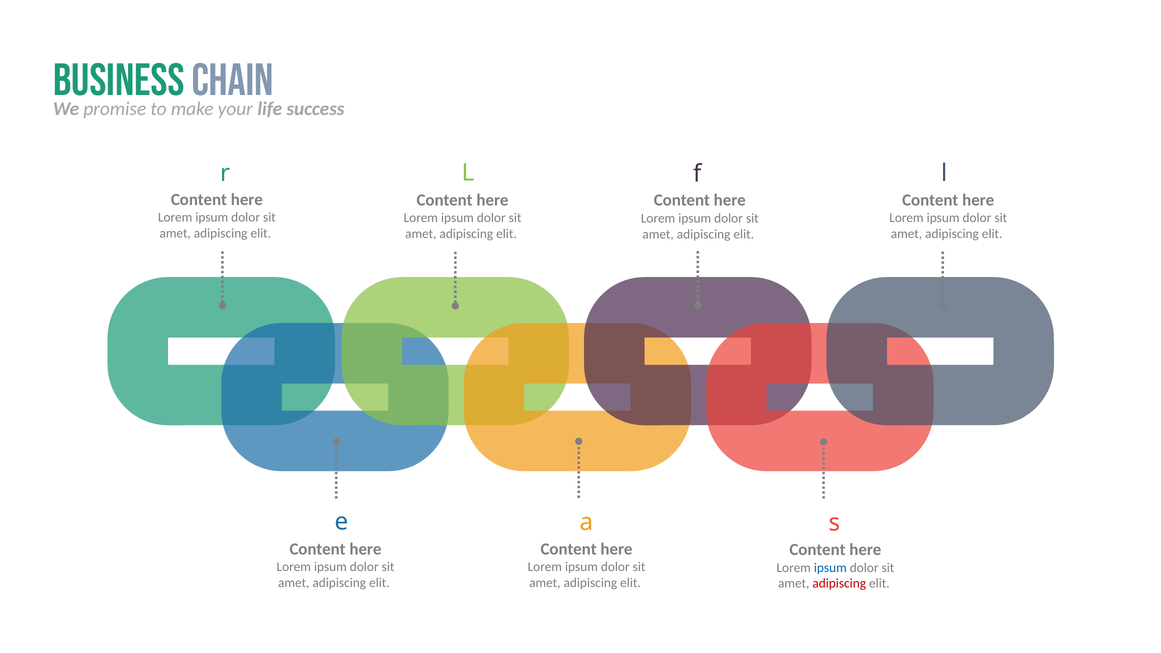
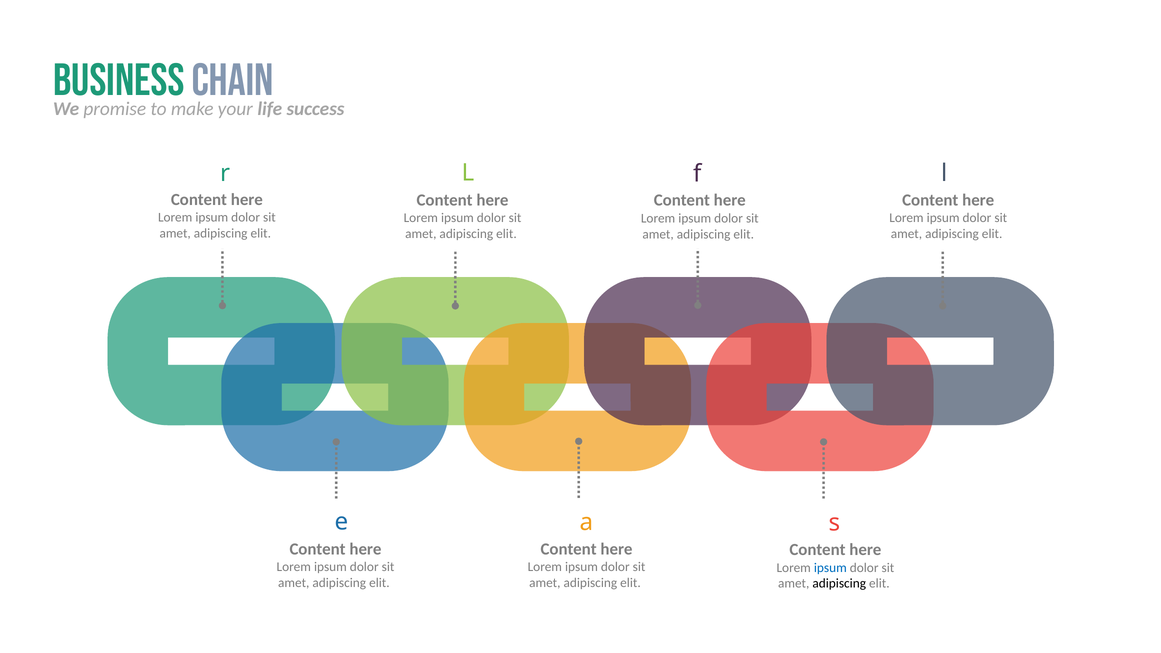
adipiscing at (839, 584) colour: red -> black
